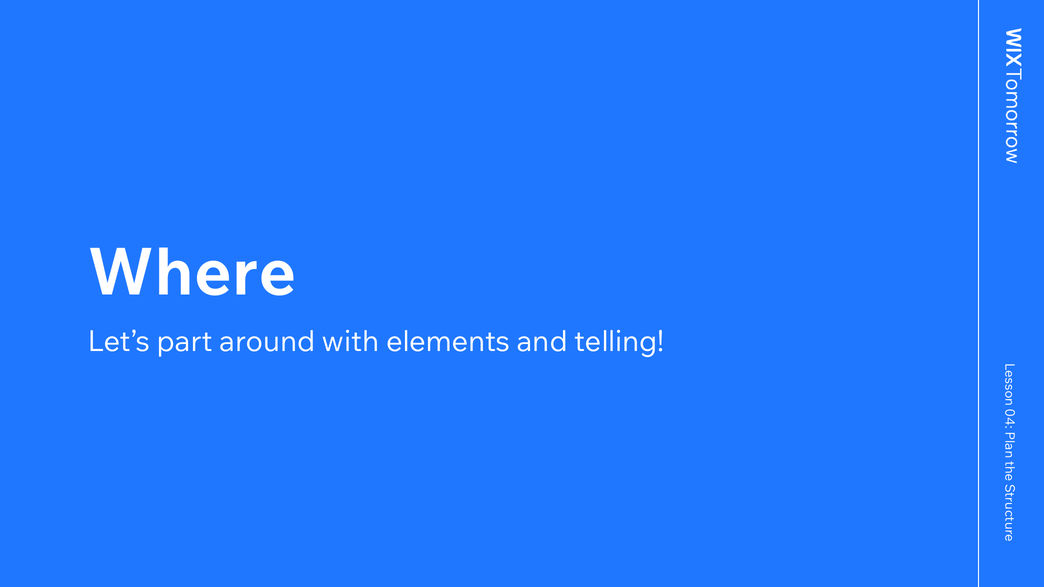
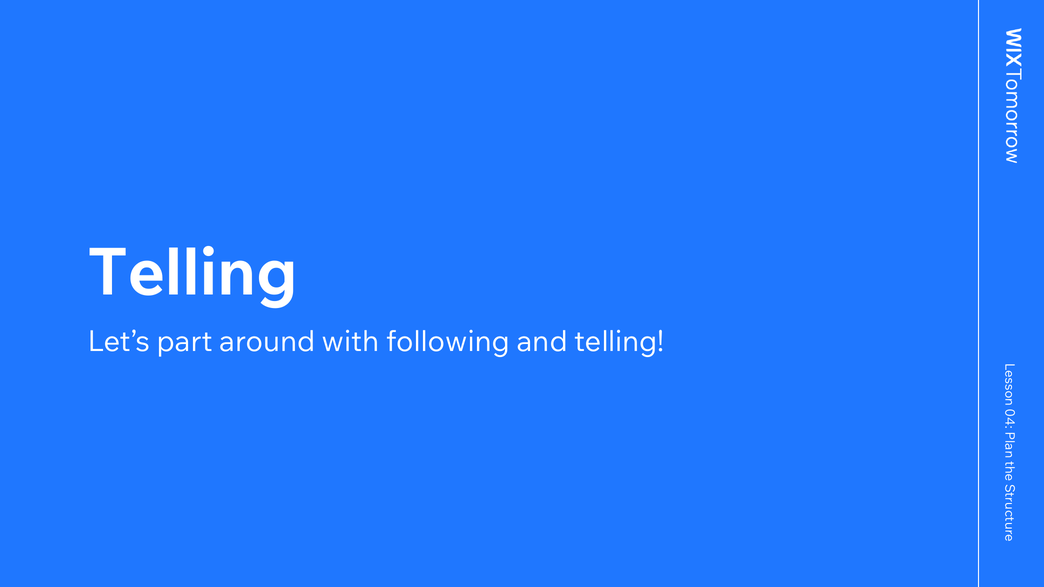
Where at (192, 273): Where -> Telling
elements: elements -> following
